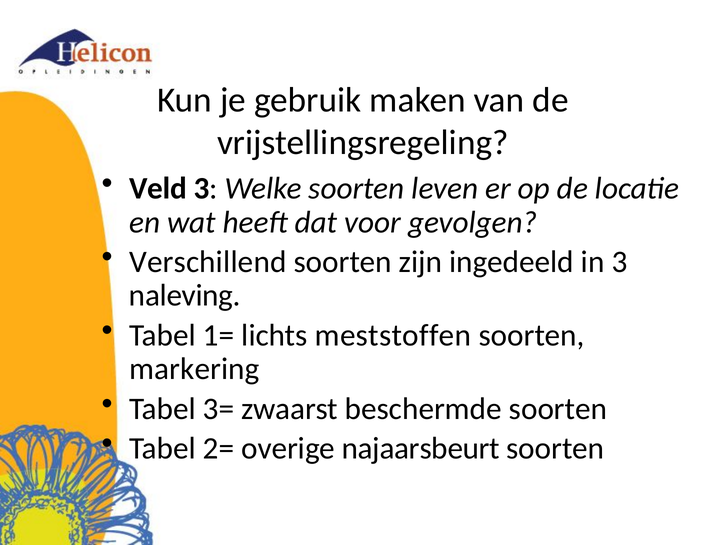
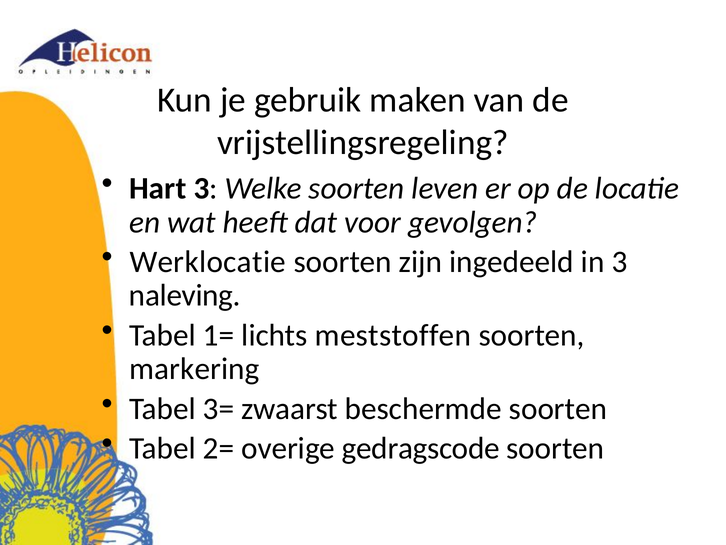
Veld: Veld -> Hart
Verschillend: Verschillend -> Werklocatie
najaarsbeurt: najaarsbeurt -> gedragscode
